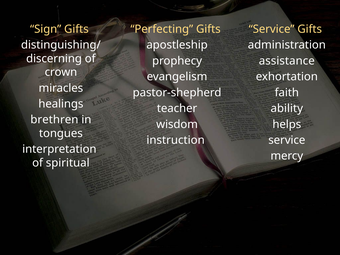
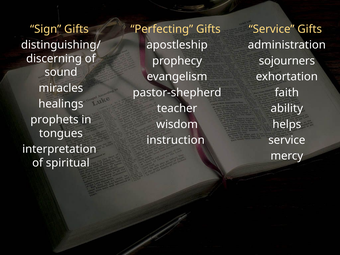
assistance: assistance -> sojourners
crown: crown -> sound
brethren: brethren -> prophets
